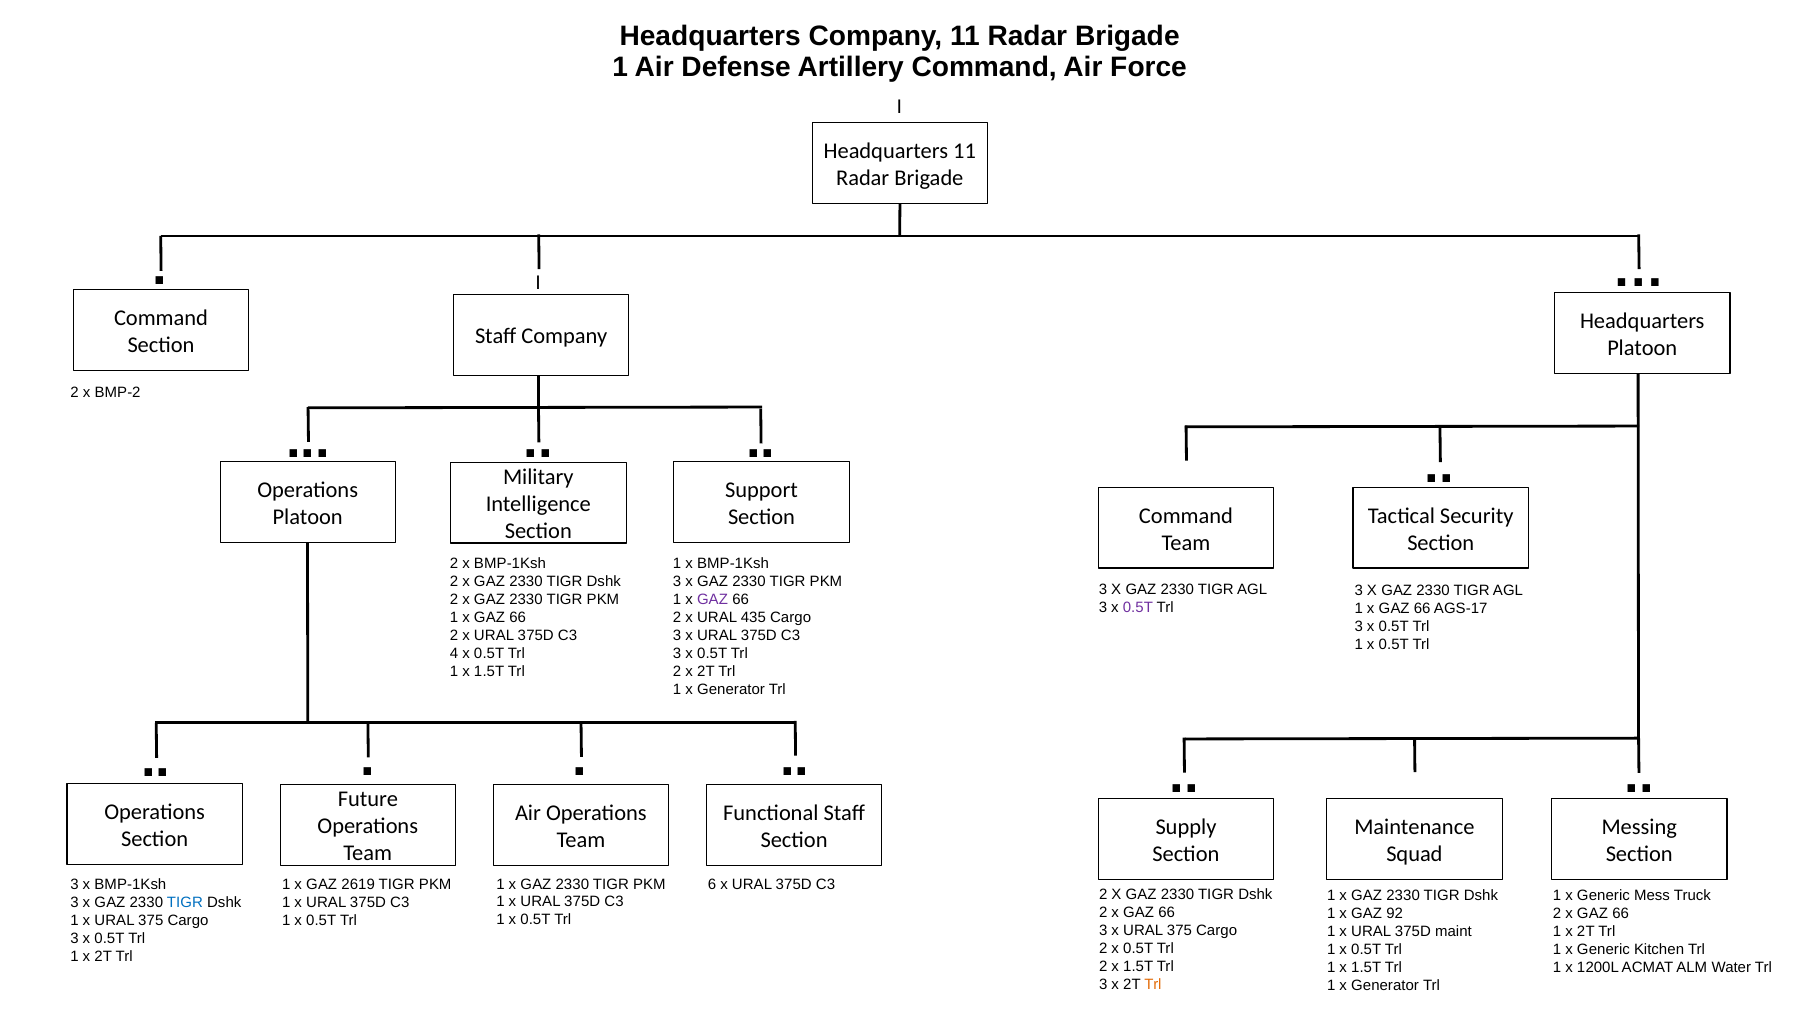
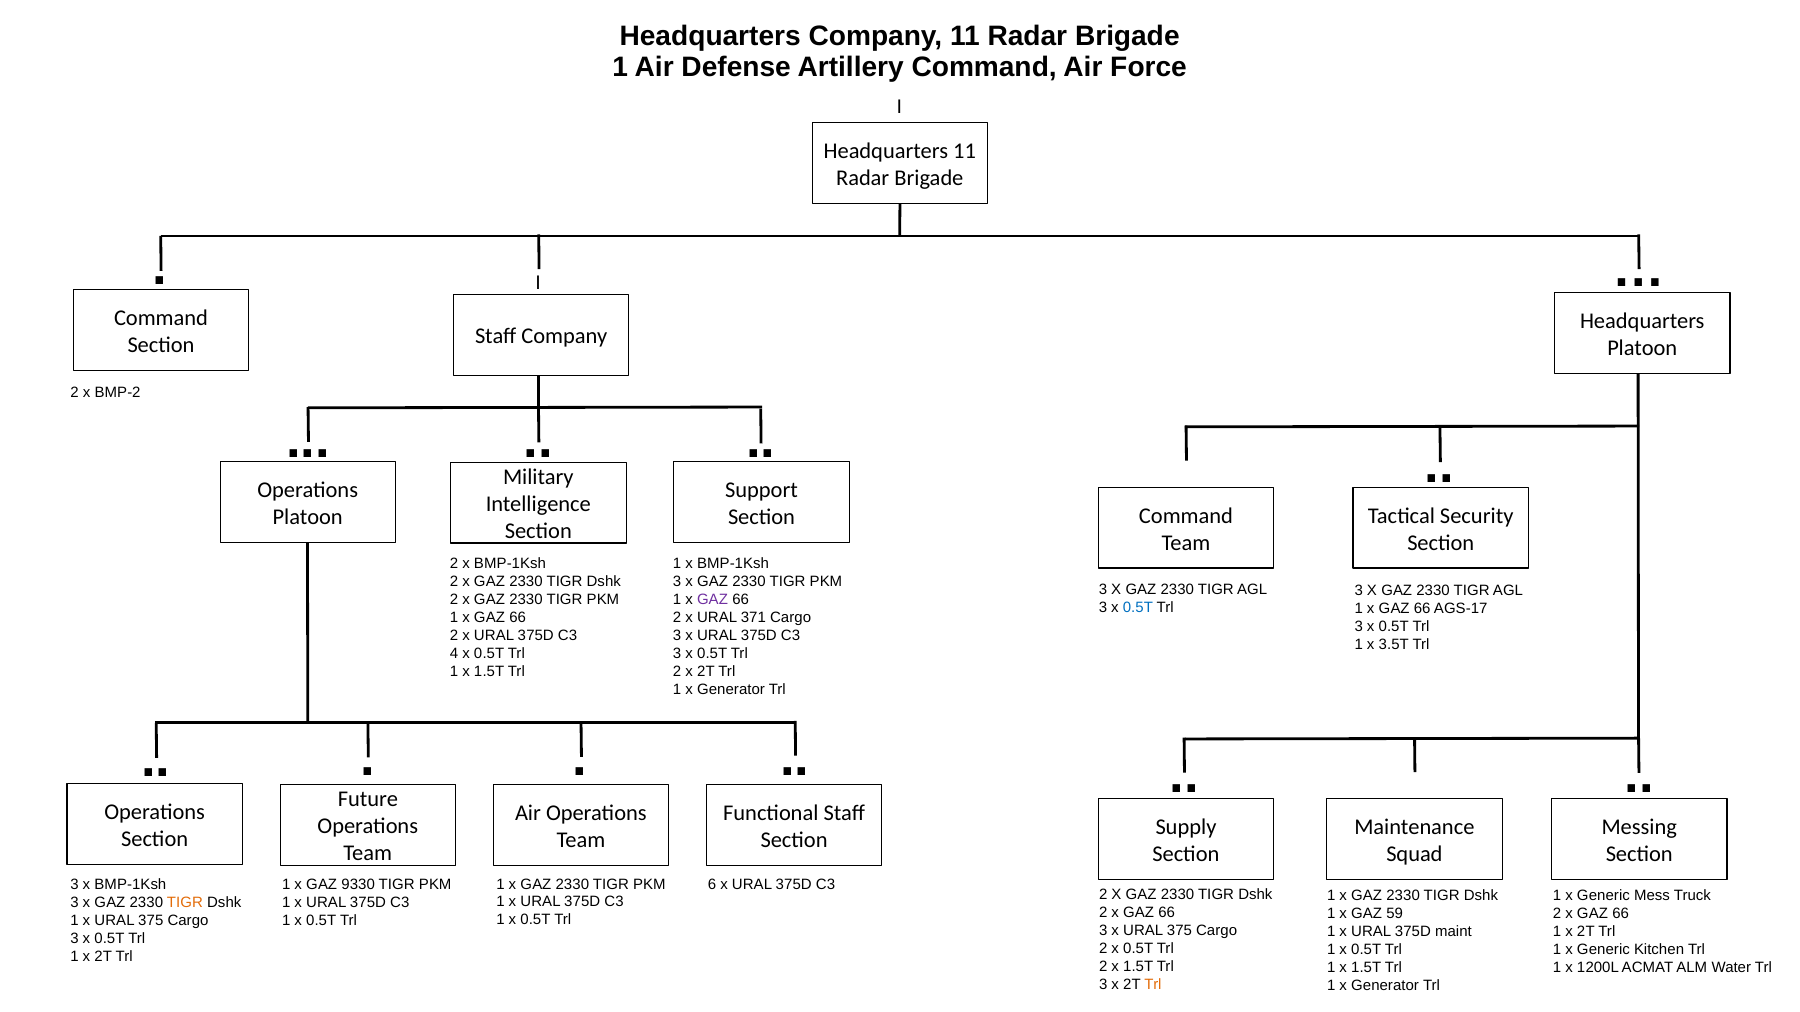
0.5T at (1138, 608) colour: purple -> blue
435: 435 -> 371
0.5T at (1394, 645): 0.5T -> 3.5T
2619: 2619 -> 9330
TIGR at (185, 903) colour: blue -> orange
92: 92 -> 59
